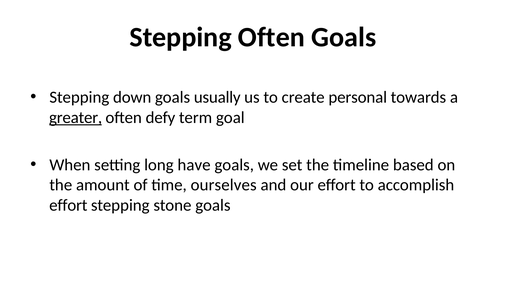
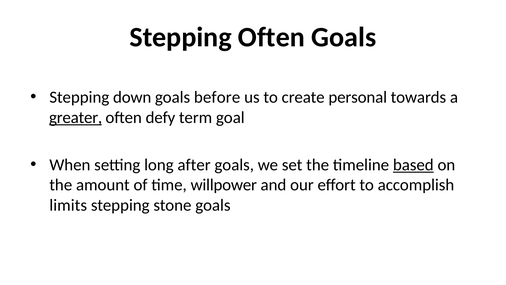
usually: usually -> before
have: have -> after
based underline: none -> present
ourselves: ourselves -> willpower
effort at (68, 205): effort -> limits
